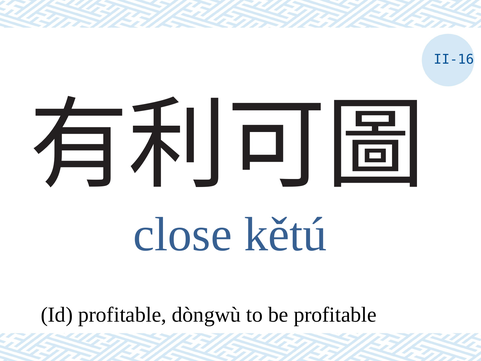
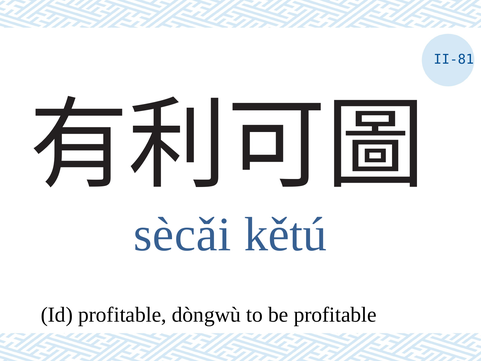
II-16: II-16 -> II-81
close: close -> sècǎi
